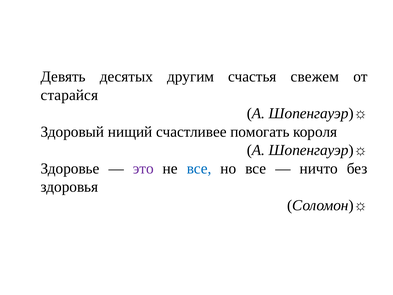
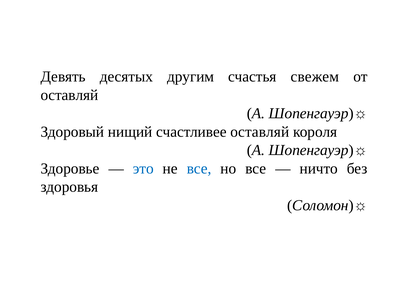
старайся at (69, 95): старайся -> оставляй
счастливее помогать: помогать -> оставляй
это colour: purple -> blue
